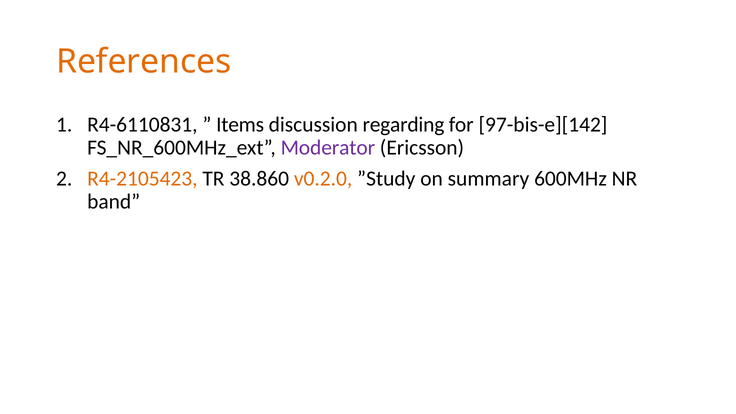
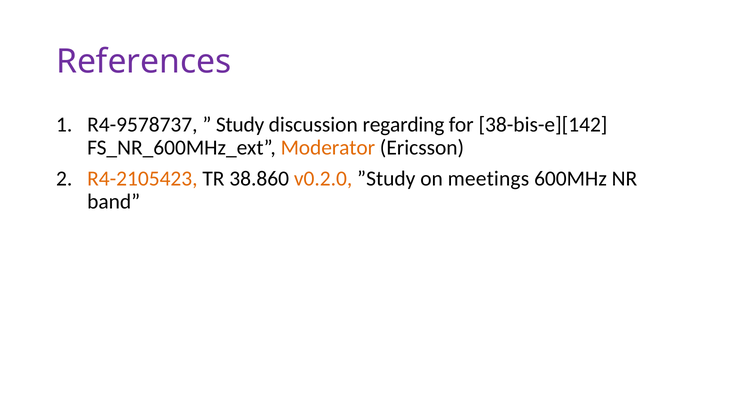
References colour: orange -> purple
R4-6110831: R4-6110831 -> R4-9578737
Items: Items -> Study
97-bis-e][142: 97-bis-e][142 -> 38-bis-e][142
Moderator colour: purple -> orange
summary: summary -> meetings
